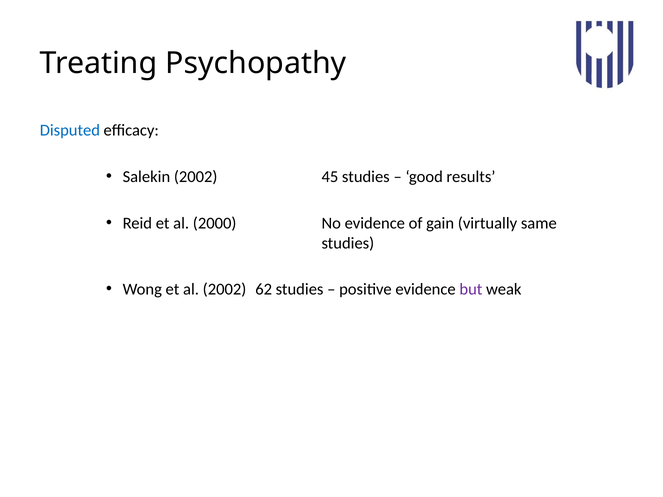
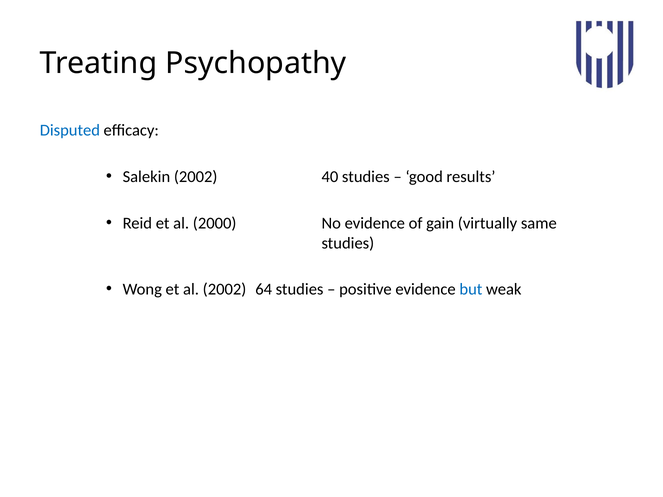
45: 45 -> 40
62: 62 -> 64
but colour: purple -> blue
